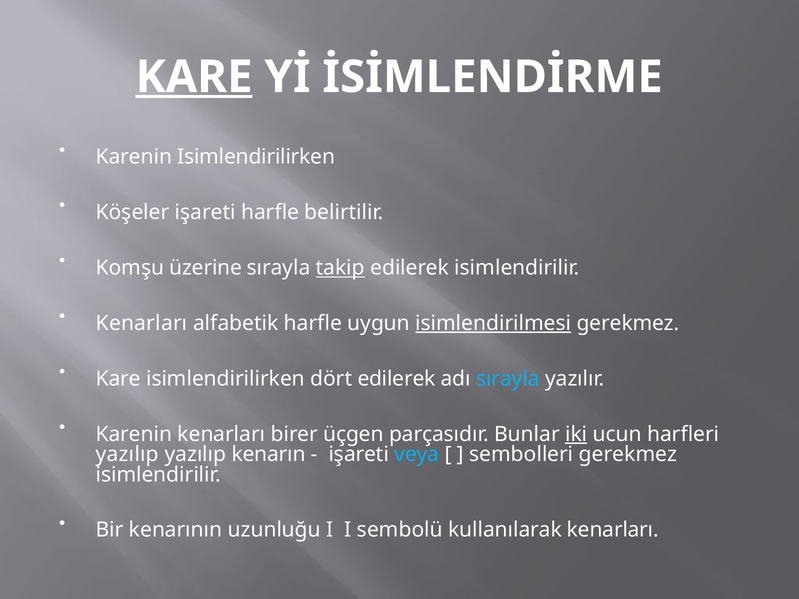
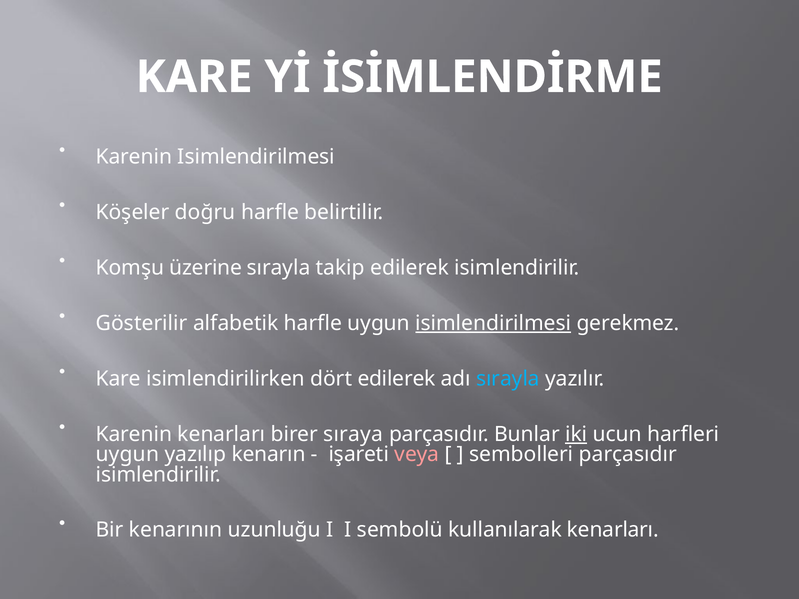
KARE at (194, 77) underline: present -> none
Karenin Isimlendirilirken: Isimlendirilirken -> Isimlendirilmesi
Köşeler işareti: işareti -> doğru
takip underline: present -> none
Kenarları at (142, 323): Kenarları -> Gösterilir
üçgen: üçgen -> sıraya
yazılıp at (127, 455): yazılıp -> uygun
veya colour: light blue -> pink
sembolleri gerekmez: gerekmez -> parçasıdır
